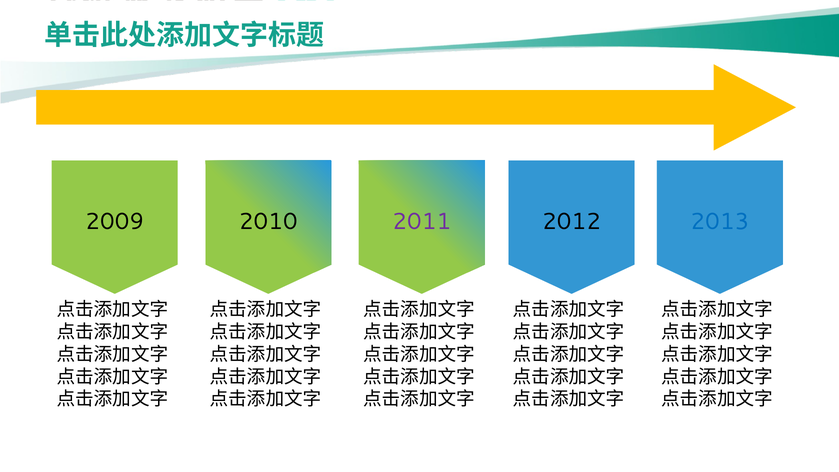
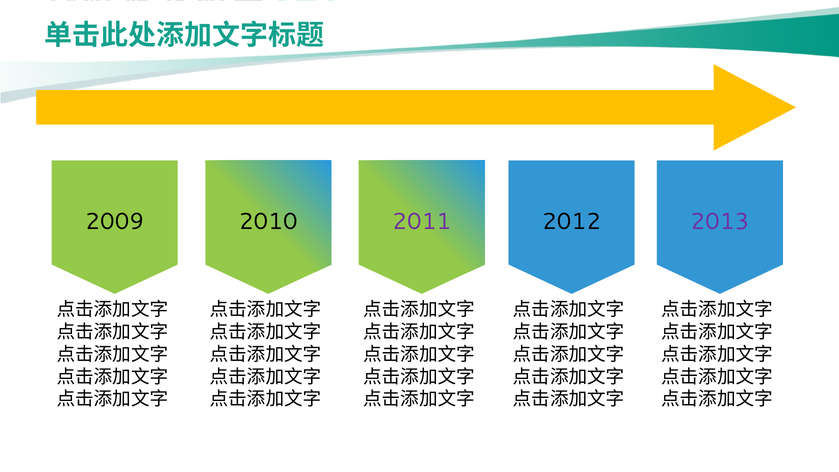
2013 colour: blue -> purple
